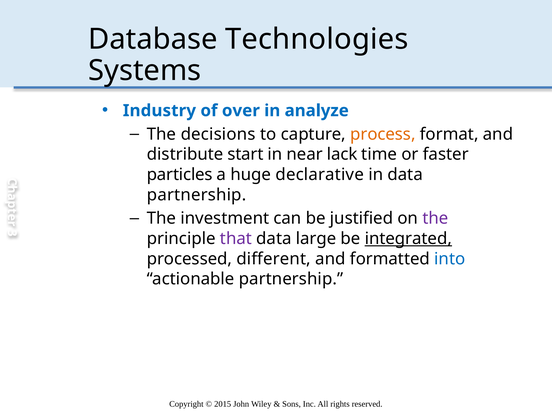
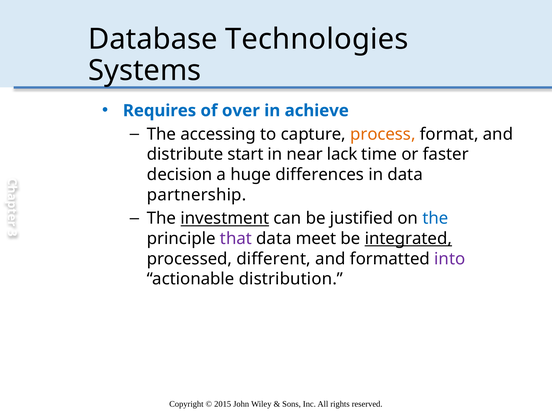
Industry: Industry -> Requires
analyze: analyze -> achieve
decisions: decisions -> accessing
particles: particles -> decision
declarative: declarative -> differences
investment underline: none -> present
the at (435, 218) colour: purple -> blue
large: large -> meet
into colour: blue -> purple
actionable partnership: partnership -> distribution
